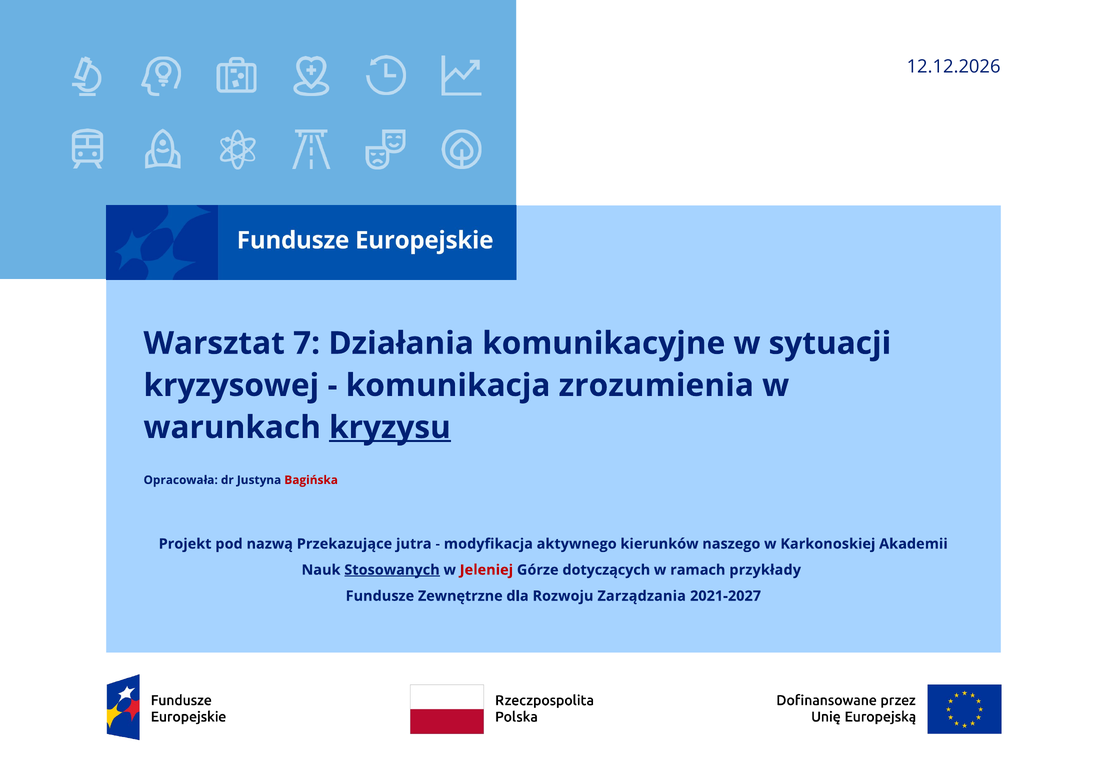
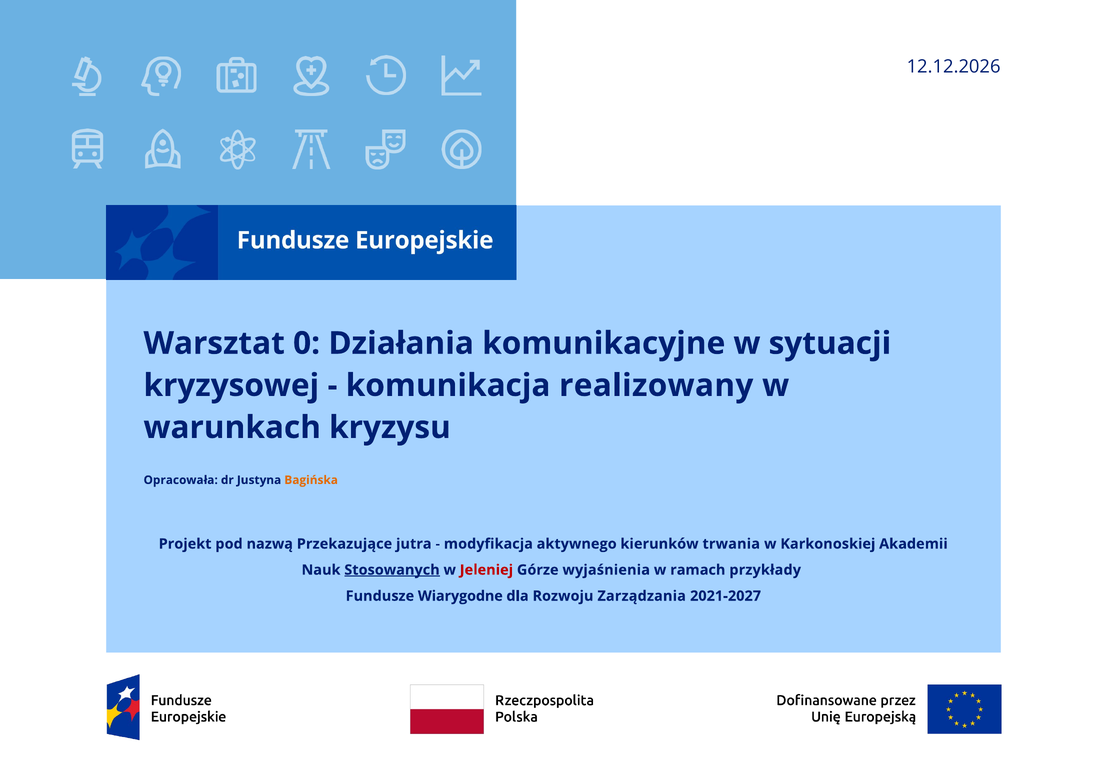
7: 7 -> 0
zrozumienia: zrozumienia -> realizowany
kryzysu underline: present -> none
Bagińska colour: red -> orange
naszego: naszego -> trwania
dotyczących: dotyczących -> wyjaśnienia
Zewnętrzne: Zewnętrzne -> Wiarygodne
